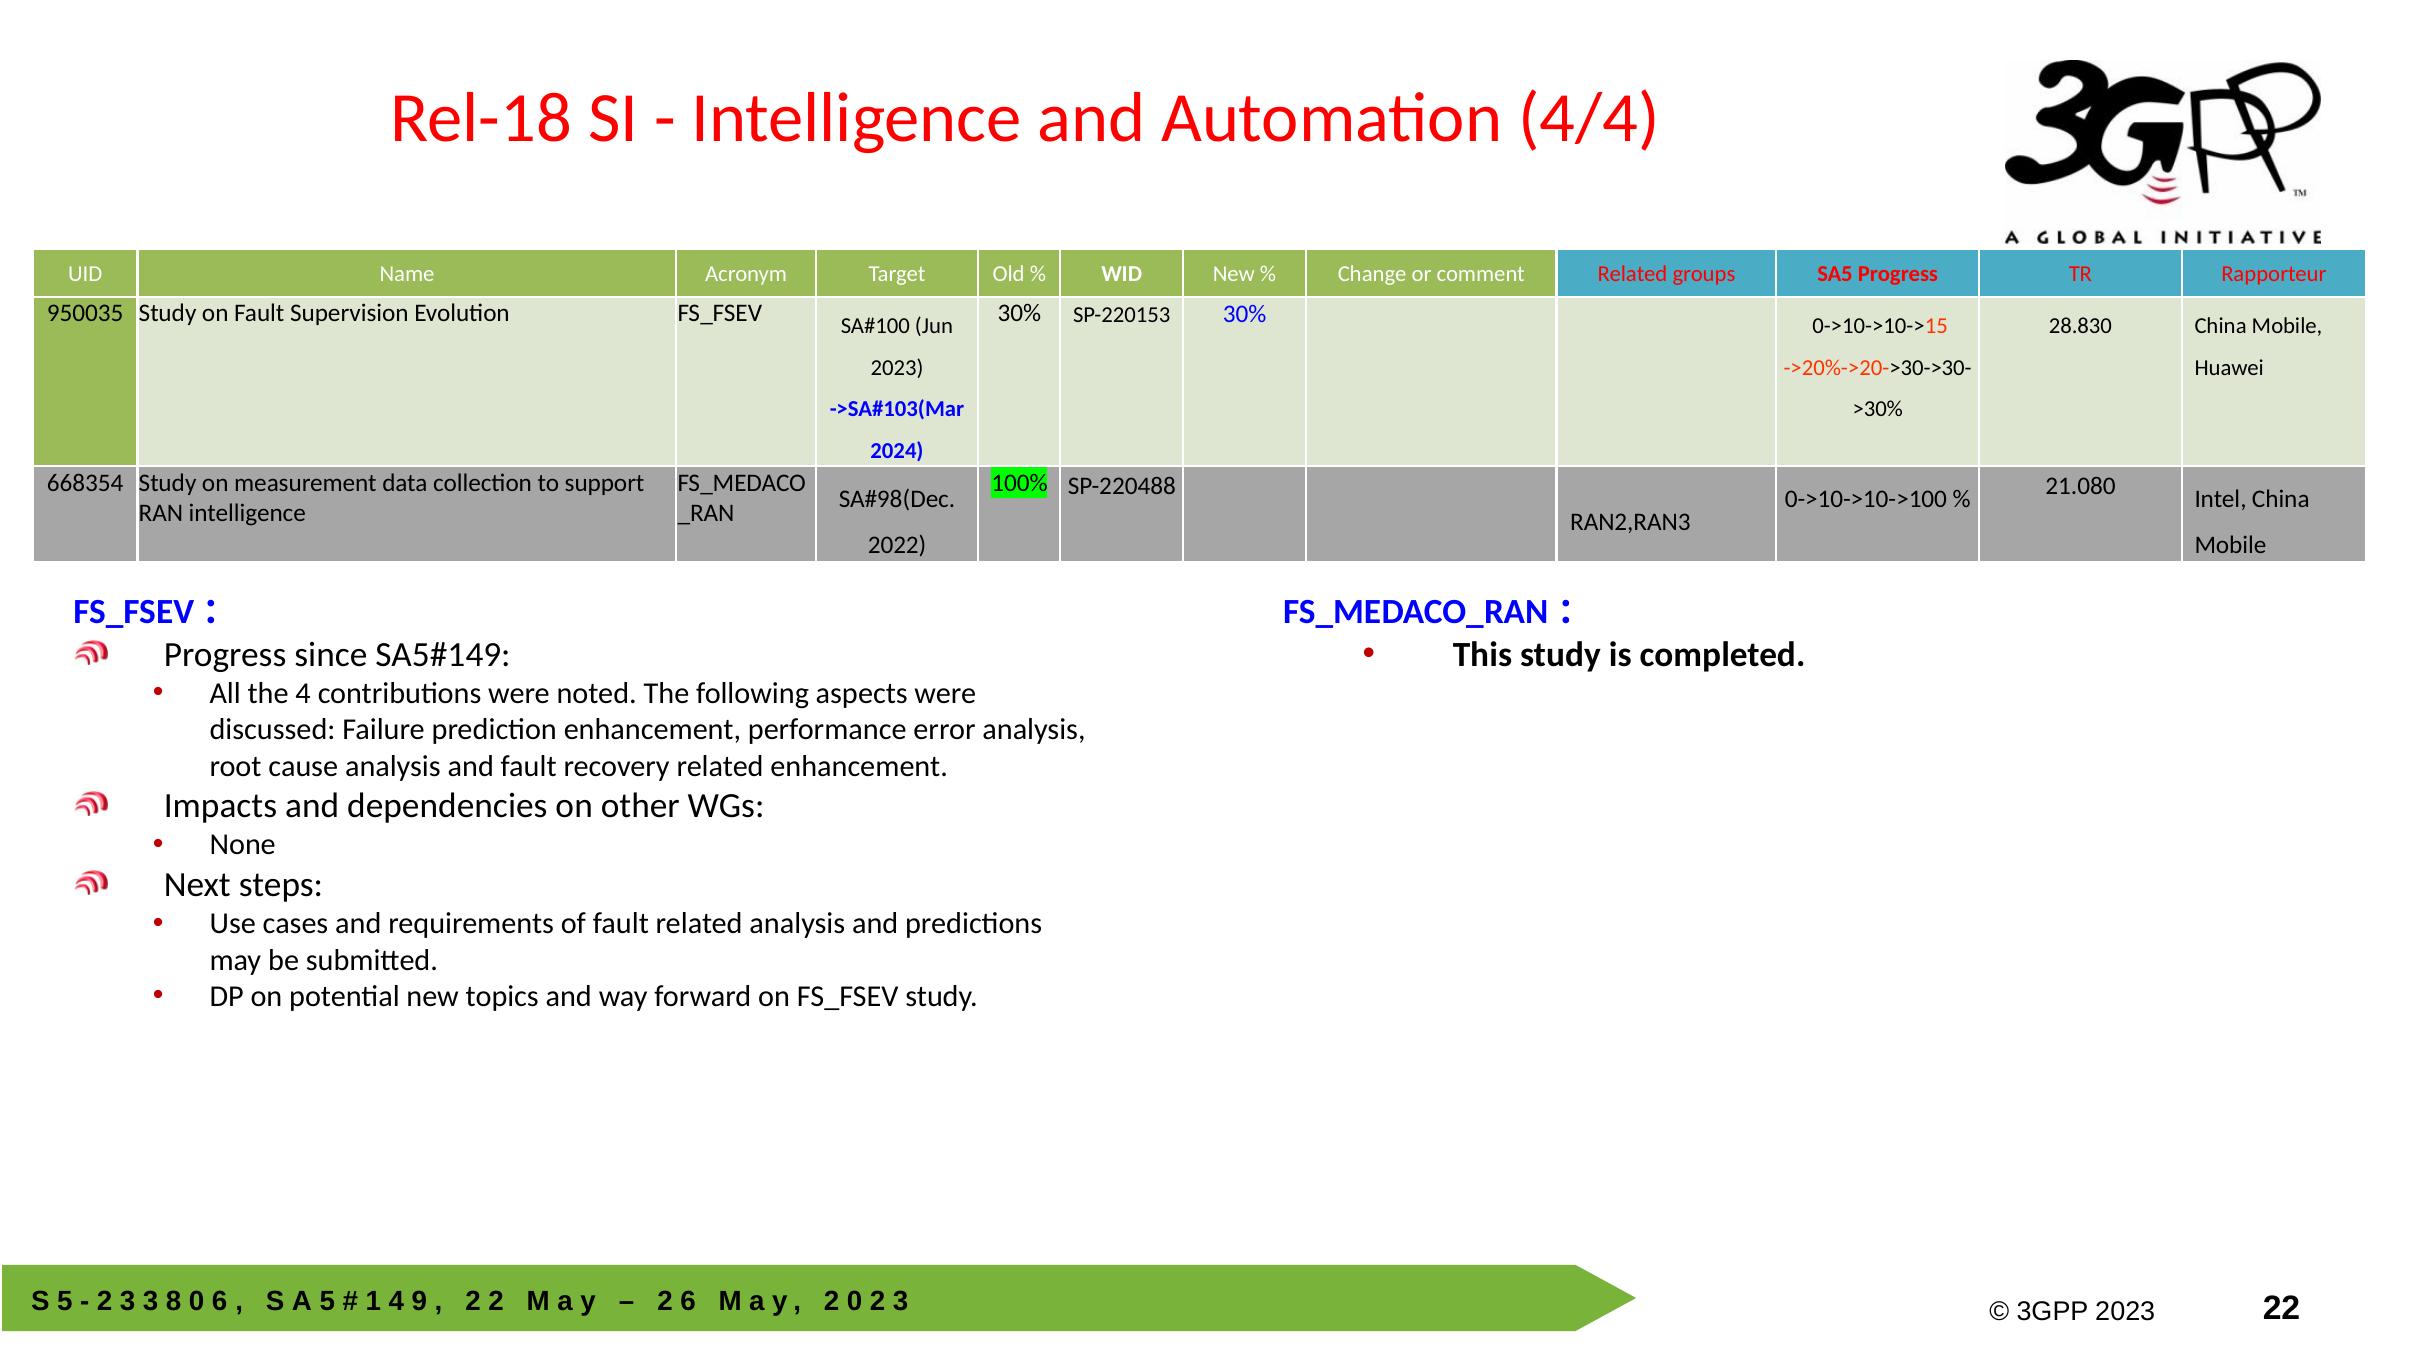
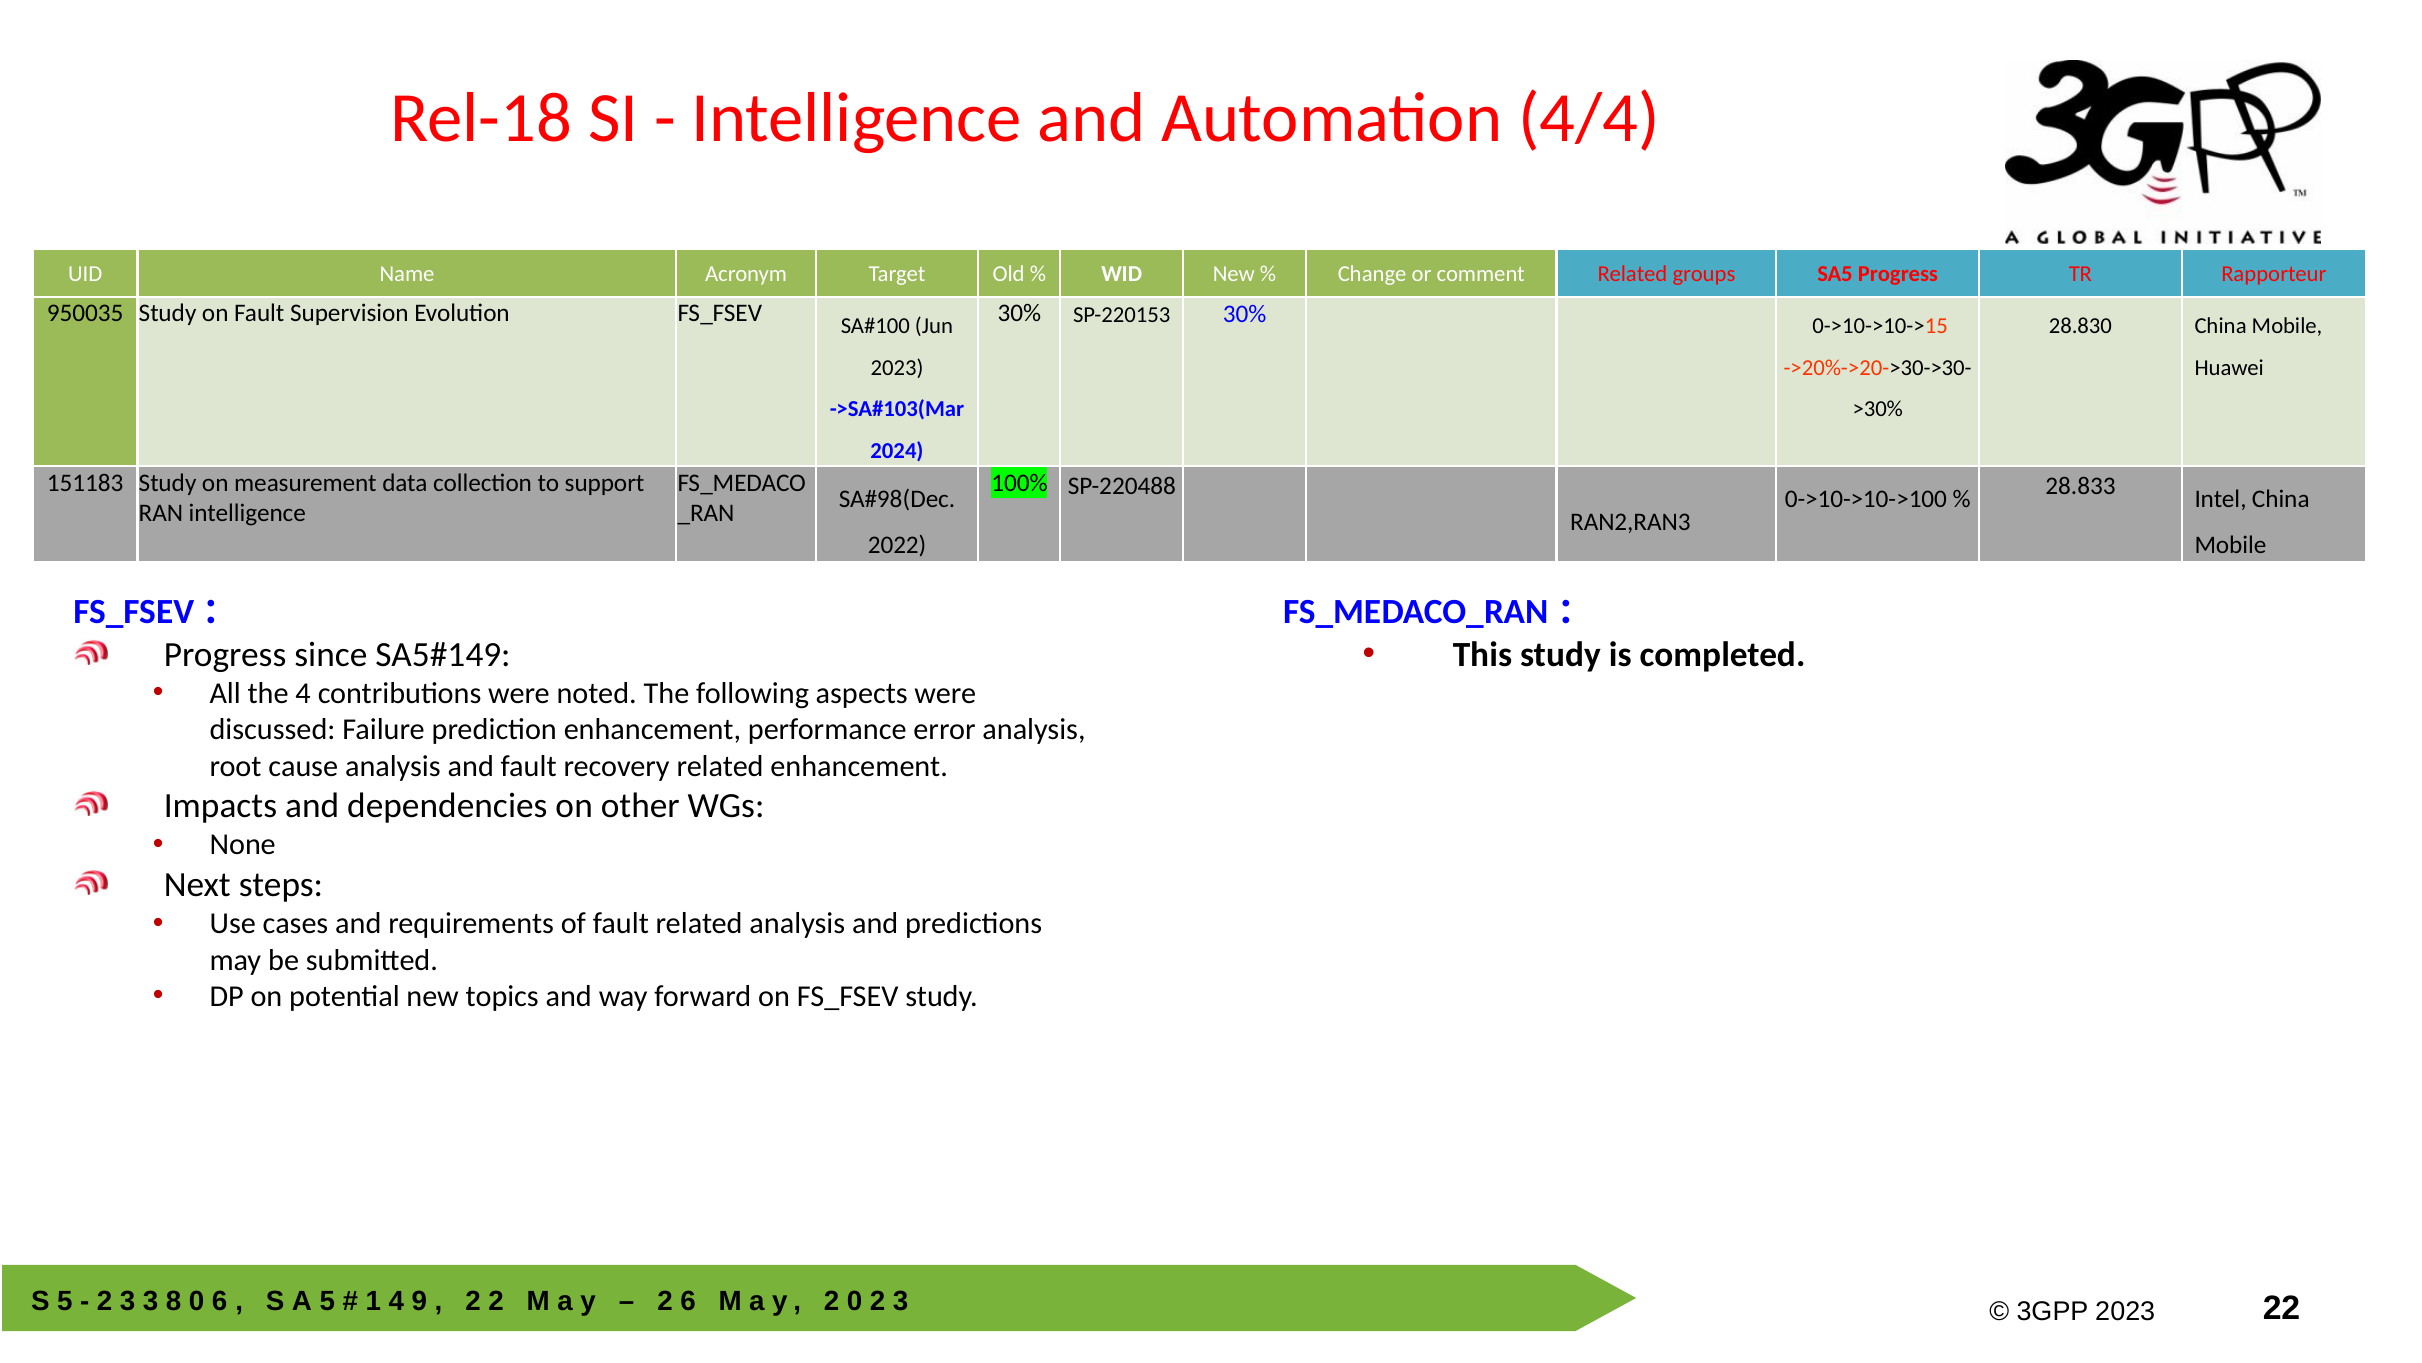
668354: 668354 -> 151183
21.080: 21.080 -> 28.833
